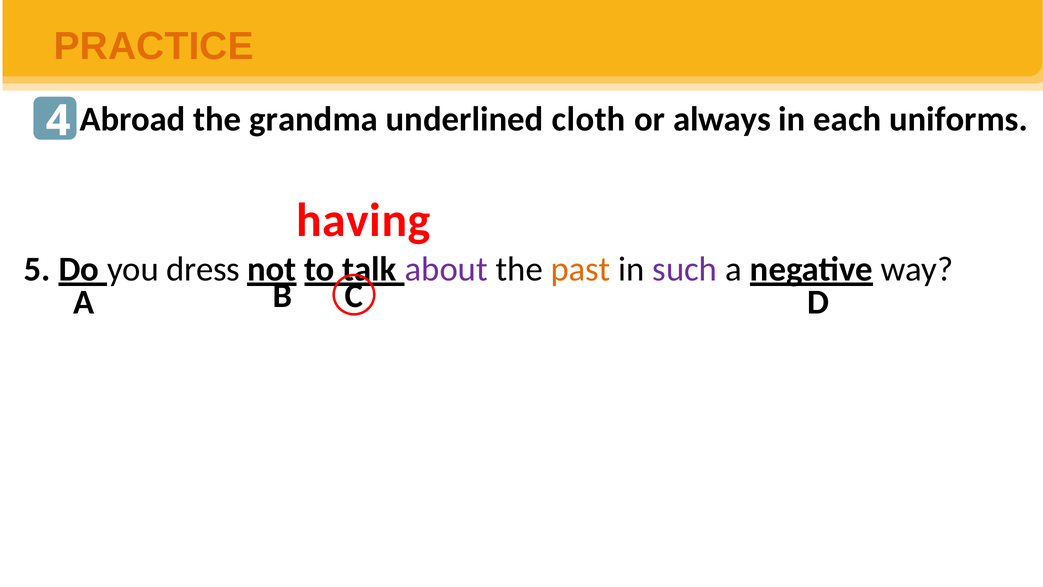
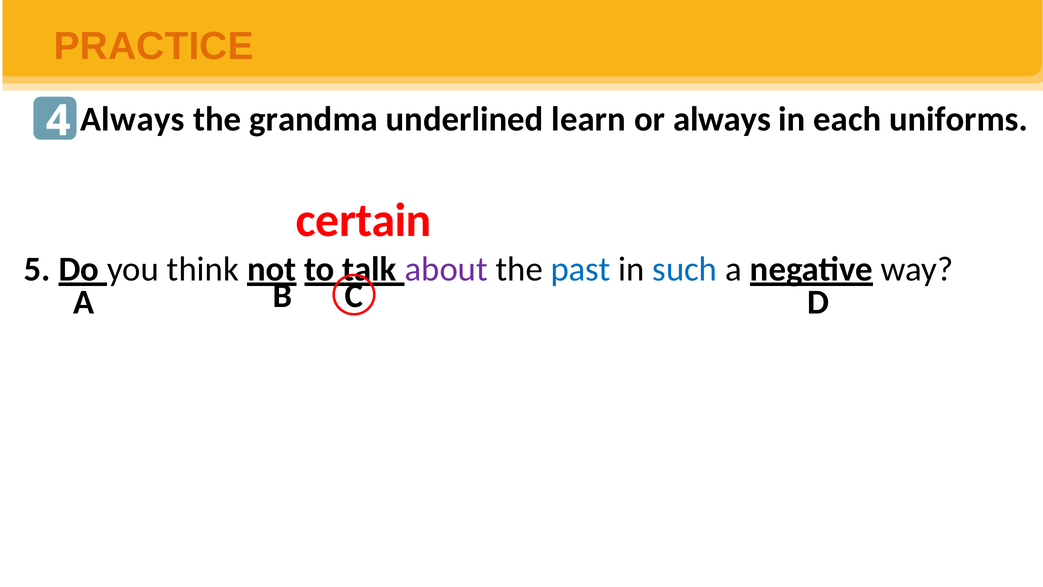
Abroad at (133, 119): Abroad -> Always
cloth: cloth -> learn
having: having -> certain
dress: dress -> think
past colour: orange -> blue
such colour: purple -> blue
